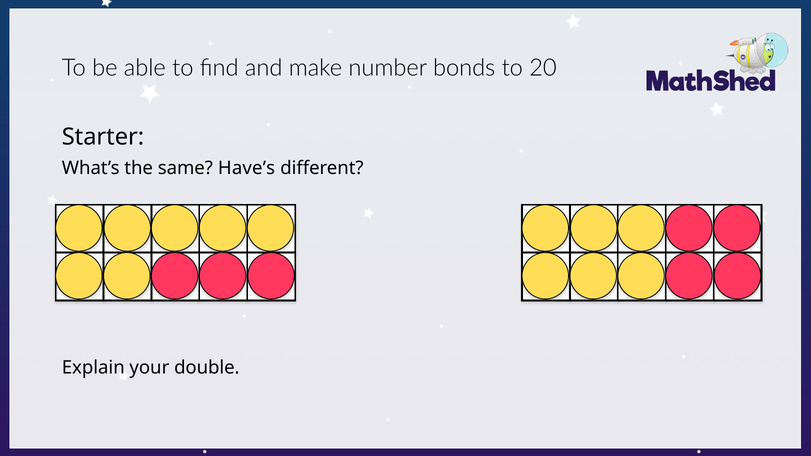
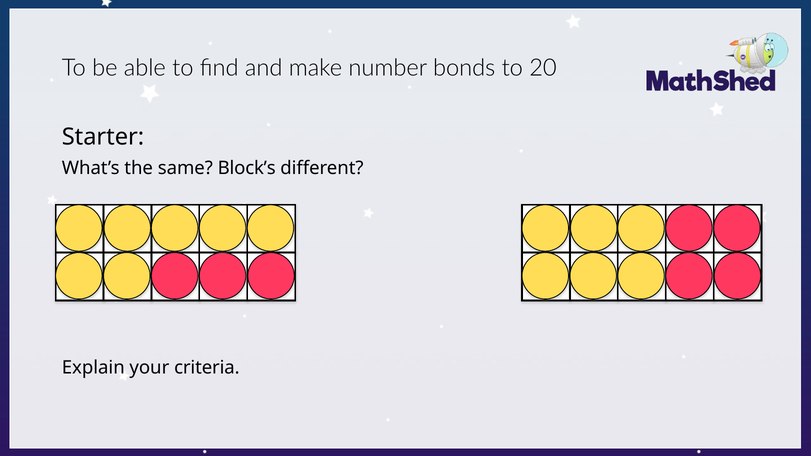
Have’s: Have’s -> Block’s
double: double -> criteria
